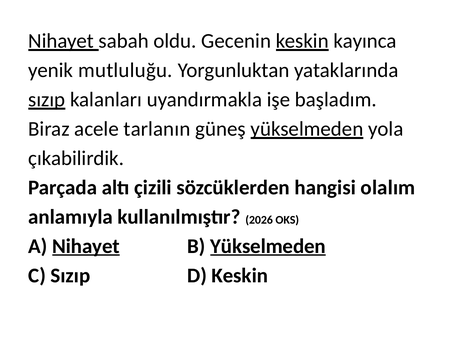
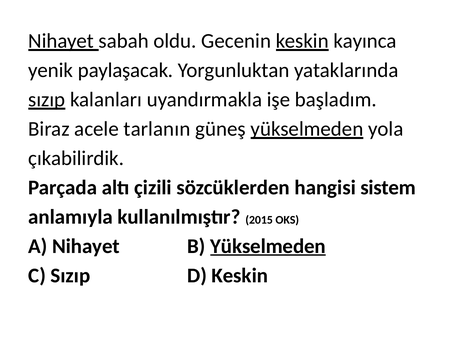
mutluluğu: mutluluğu -> paylaşacak
olalım: olalım -> sistem
2026: 2026 -> 2015
Nihayet at (86, 246) underline: present -> none
